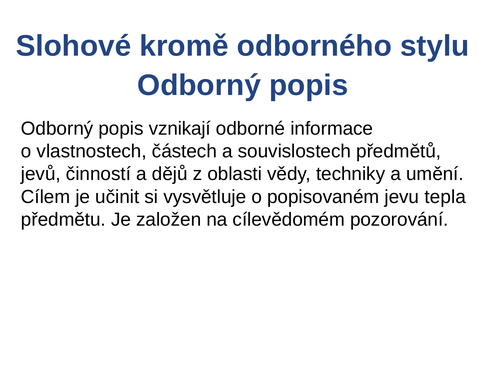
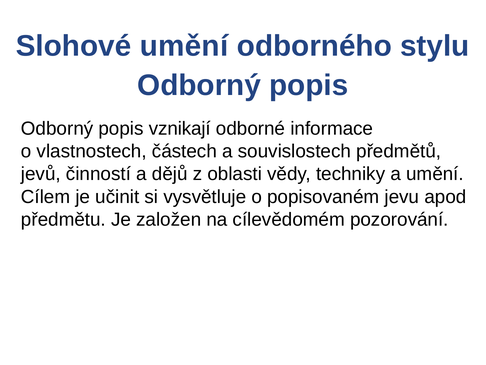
Slohové kromě: kromě -> umění
tepla: tepla -> apod
